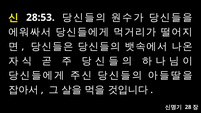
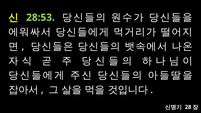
28:53 colour: white -> light green
